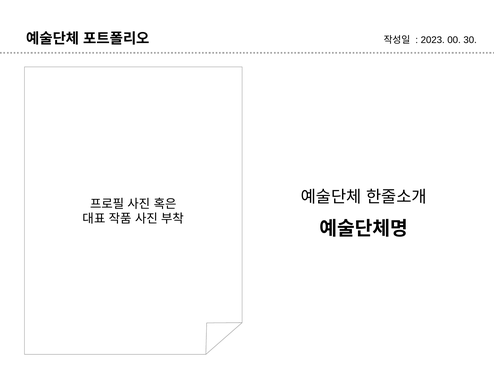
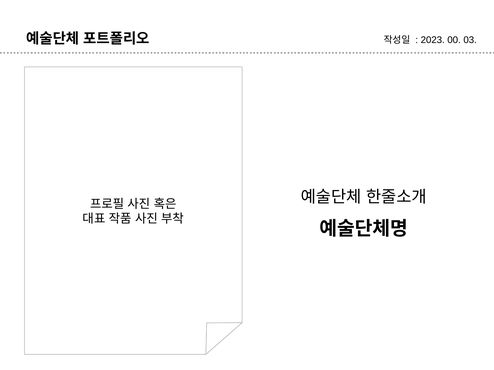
30: 30 -> 03
